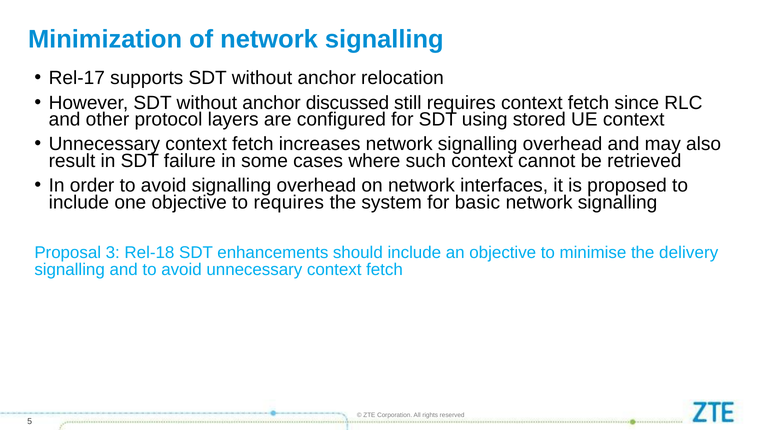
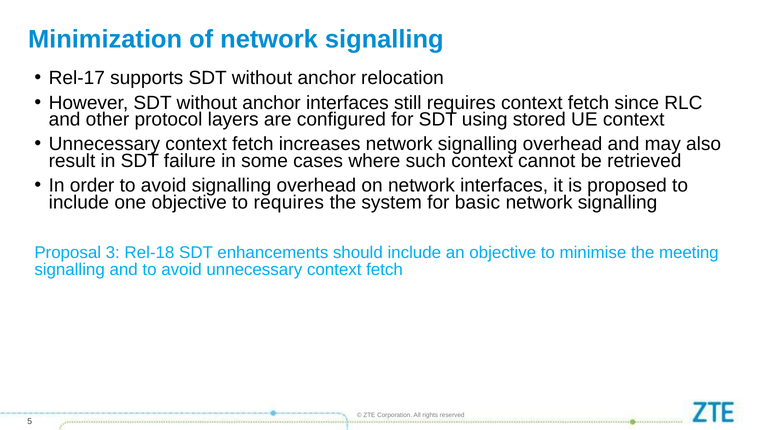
anchor discussed: discussed -> interfaces
delivery: delivery -> meeting
